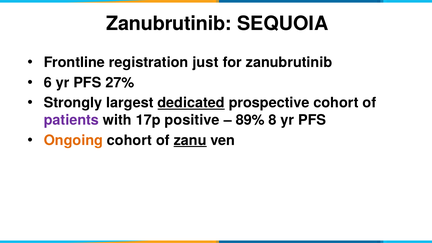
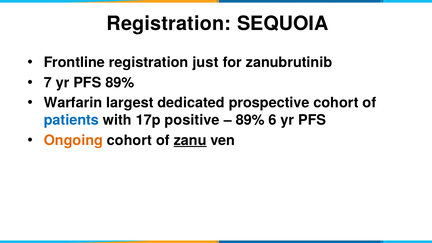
Zanubrutinib at (169, 24): Zanubrutinib -> Registration
6: 6 -> 7
PFS 27%: 27% -> 89%
Strongly: Strongly -> Warfarin
dedicated underline: present -> none
patients colour: purple -> blue
8: 8 -> 6
